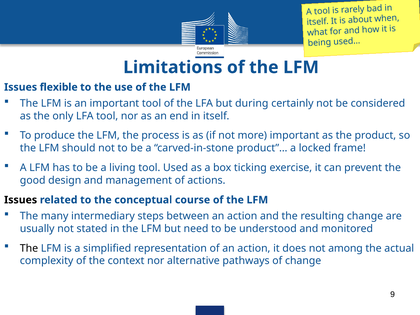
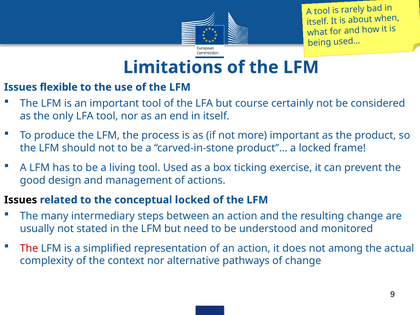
during: during -> course
conceptual course: course -> locked
The at (29, 248) colour: black -> red
